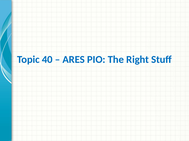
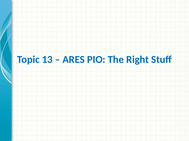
40: 40 -> 13
